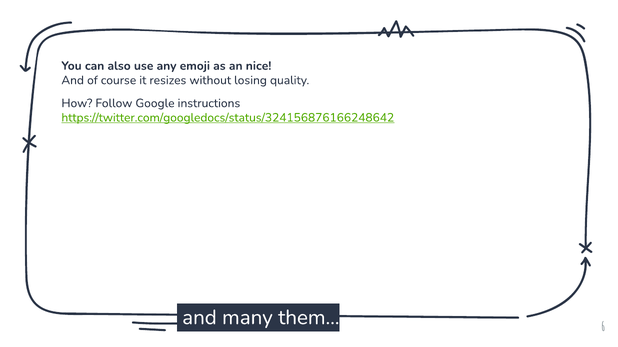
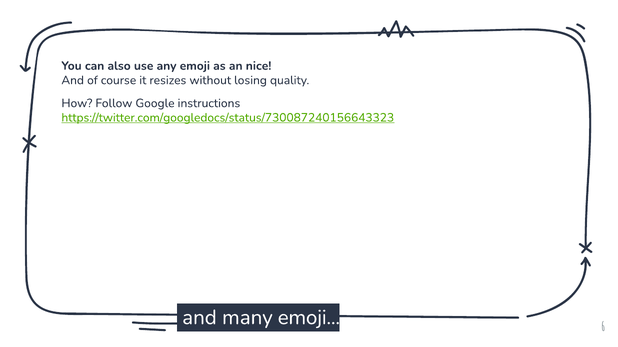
https://twitter.com/googledocs/status/324156876166248642: https://twitter.com/googledocs/status/324156876166248642 -> https://twitter.com/googledocs/status/730087240156643323
many them: them -> emoji
